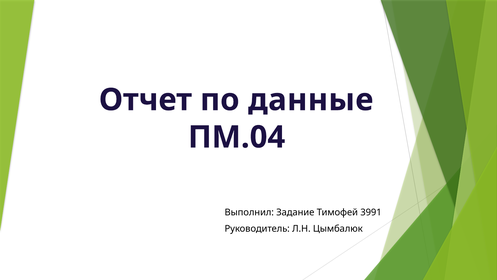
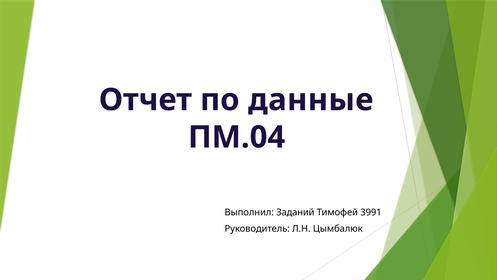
Задание: Задание -> Заданий
